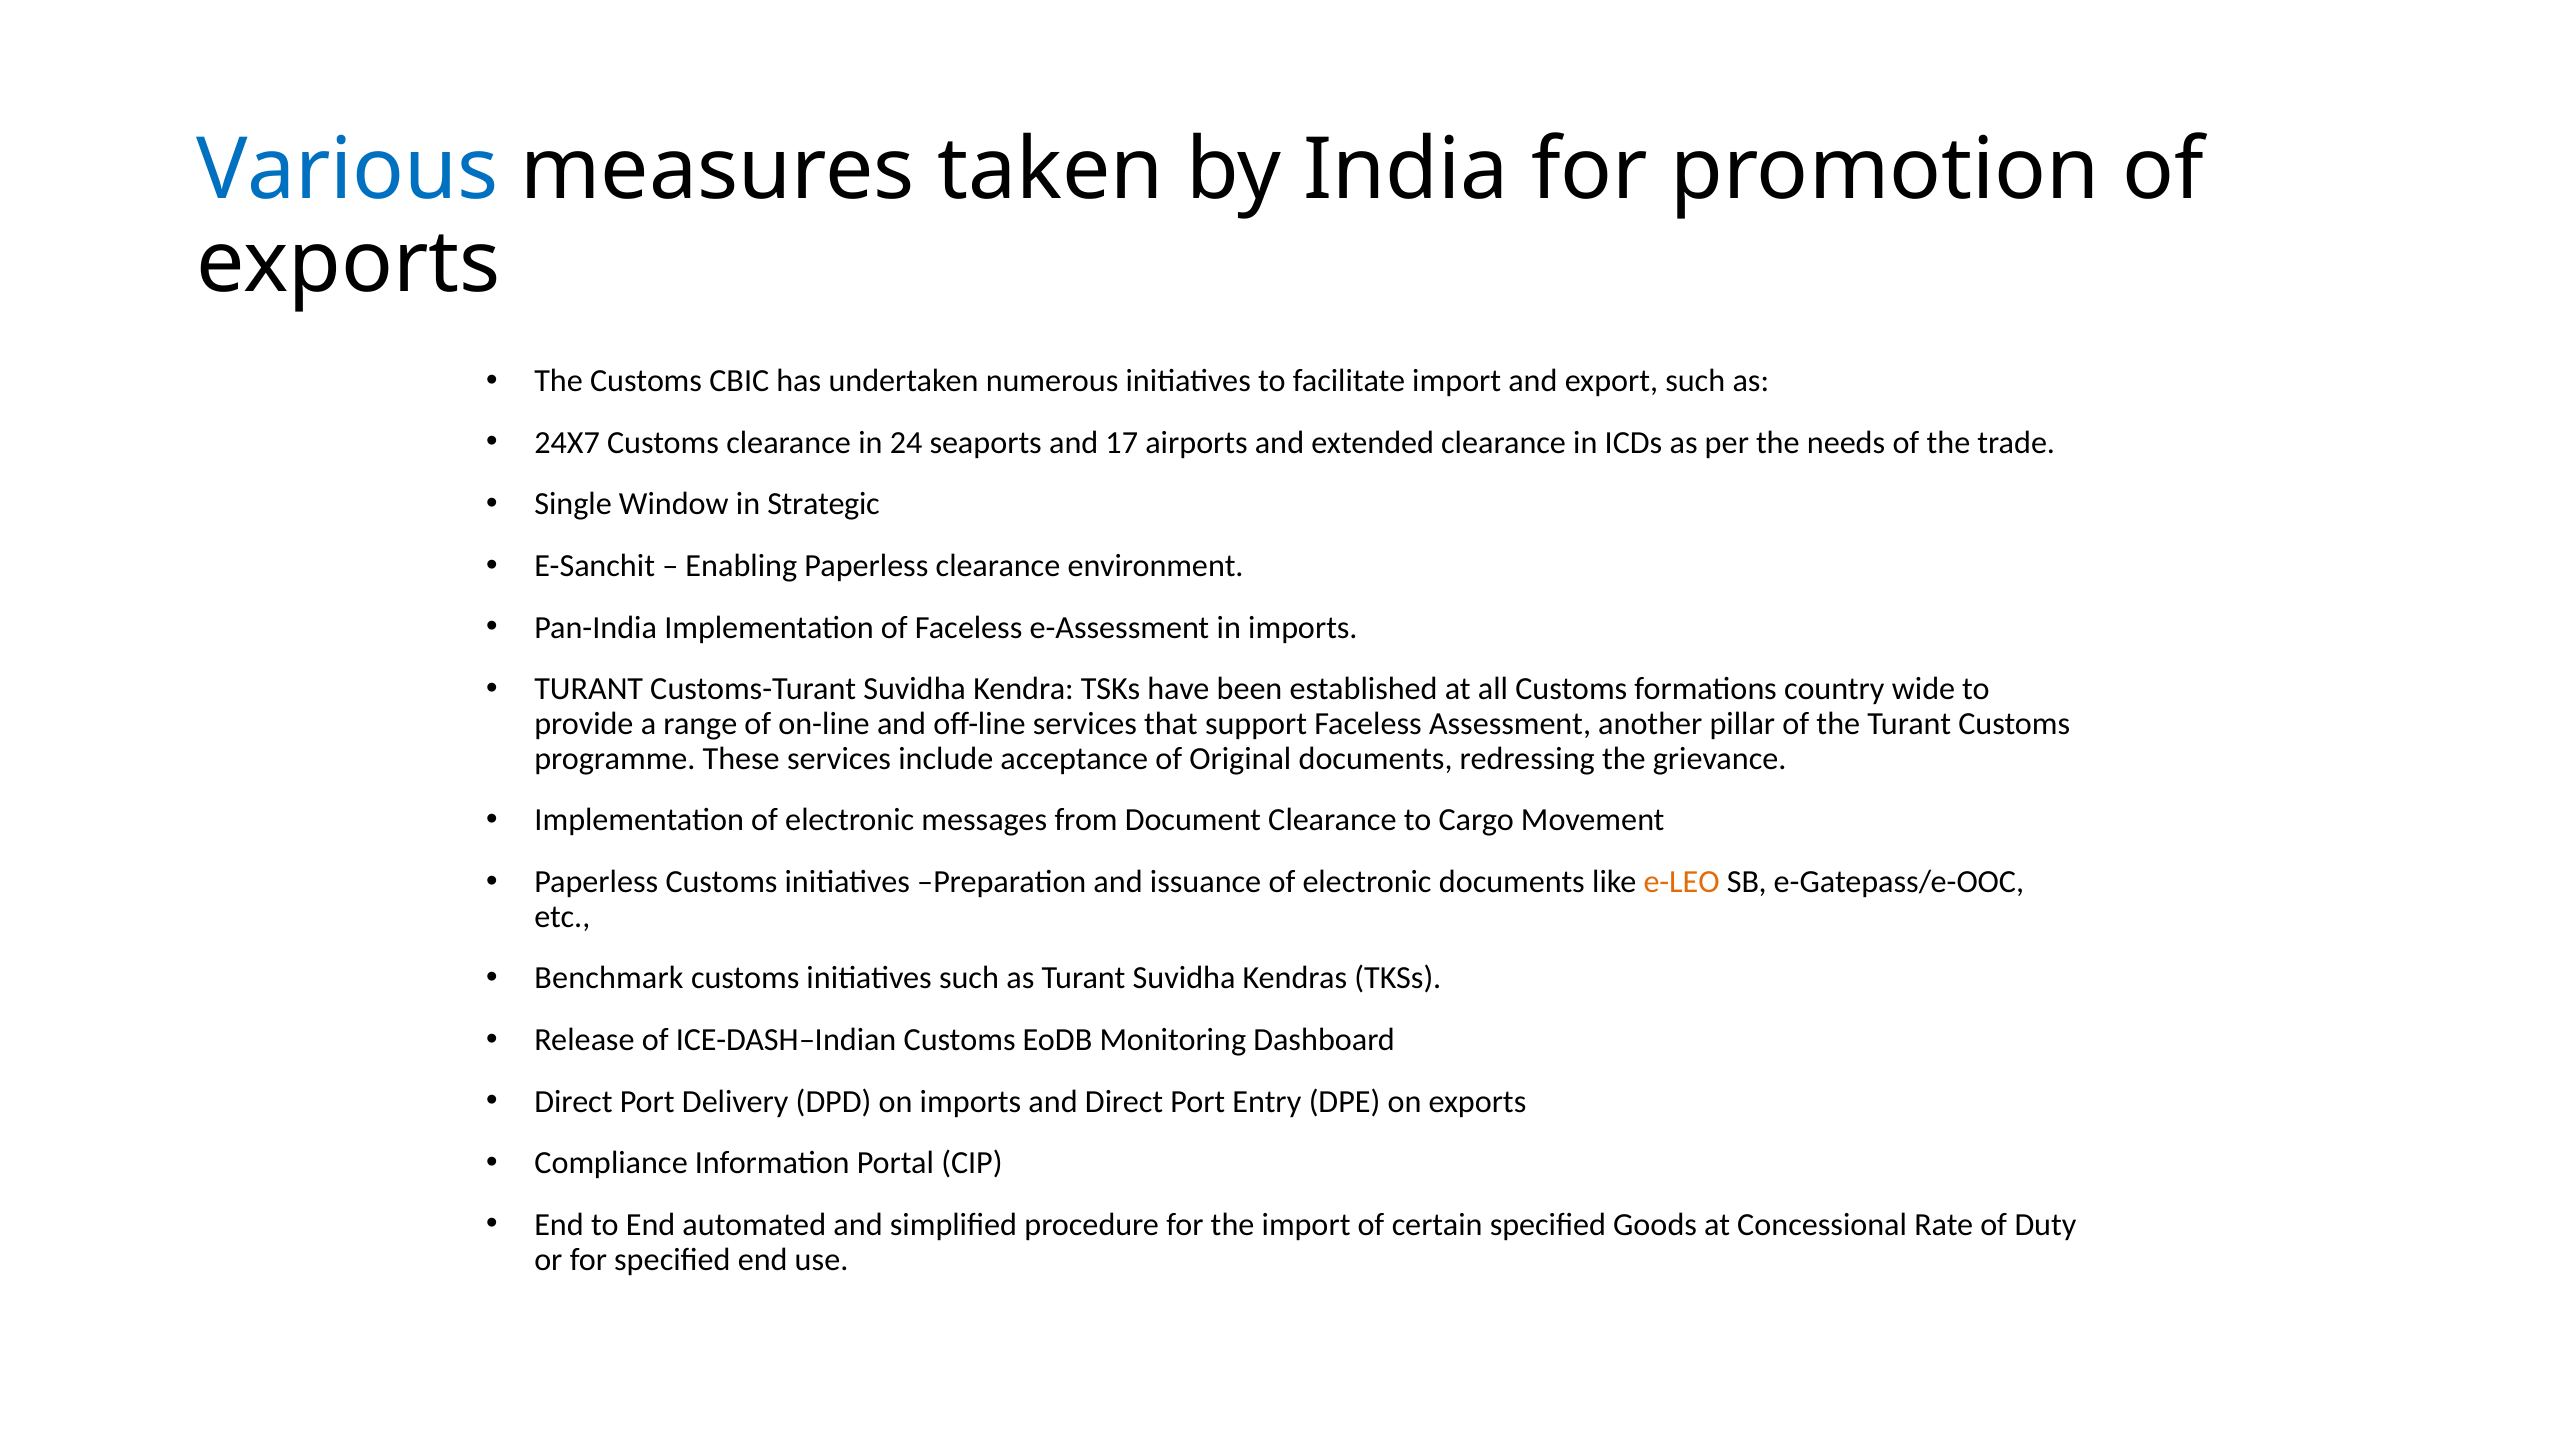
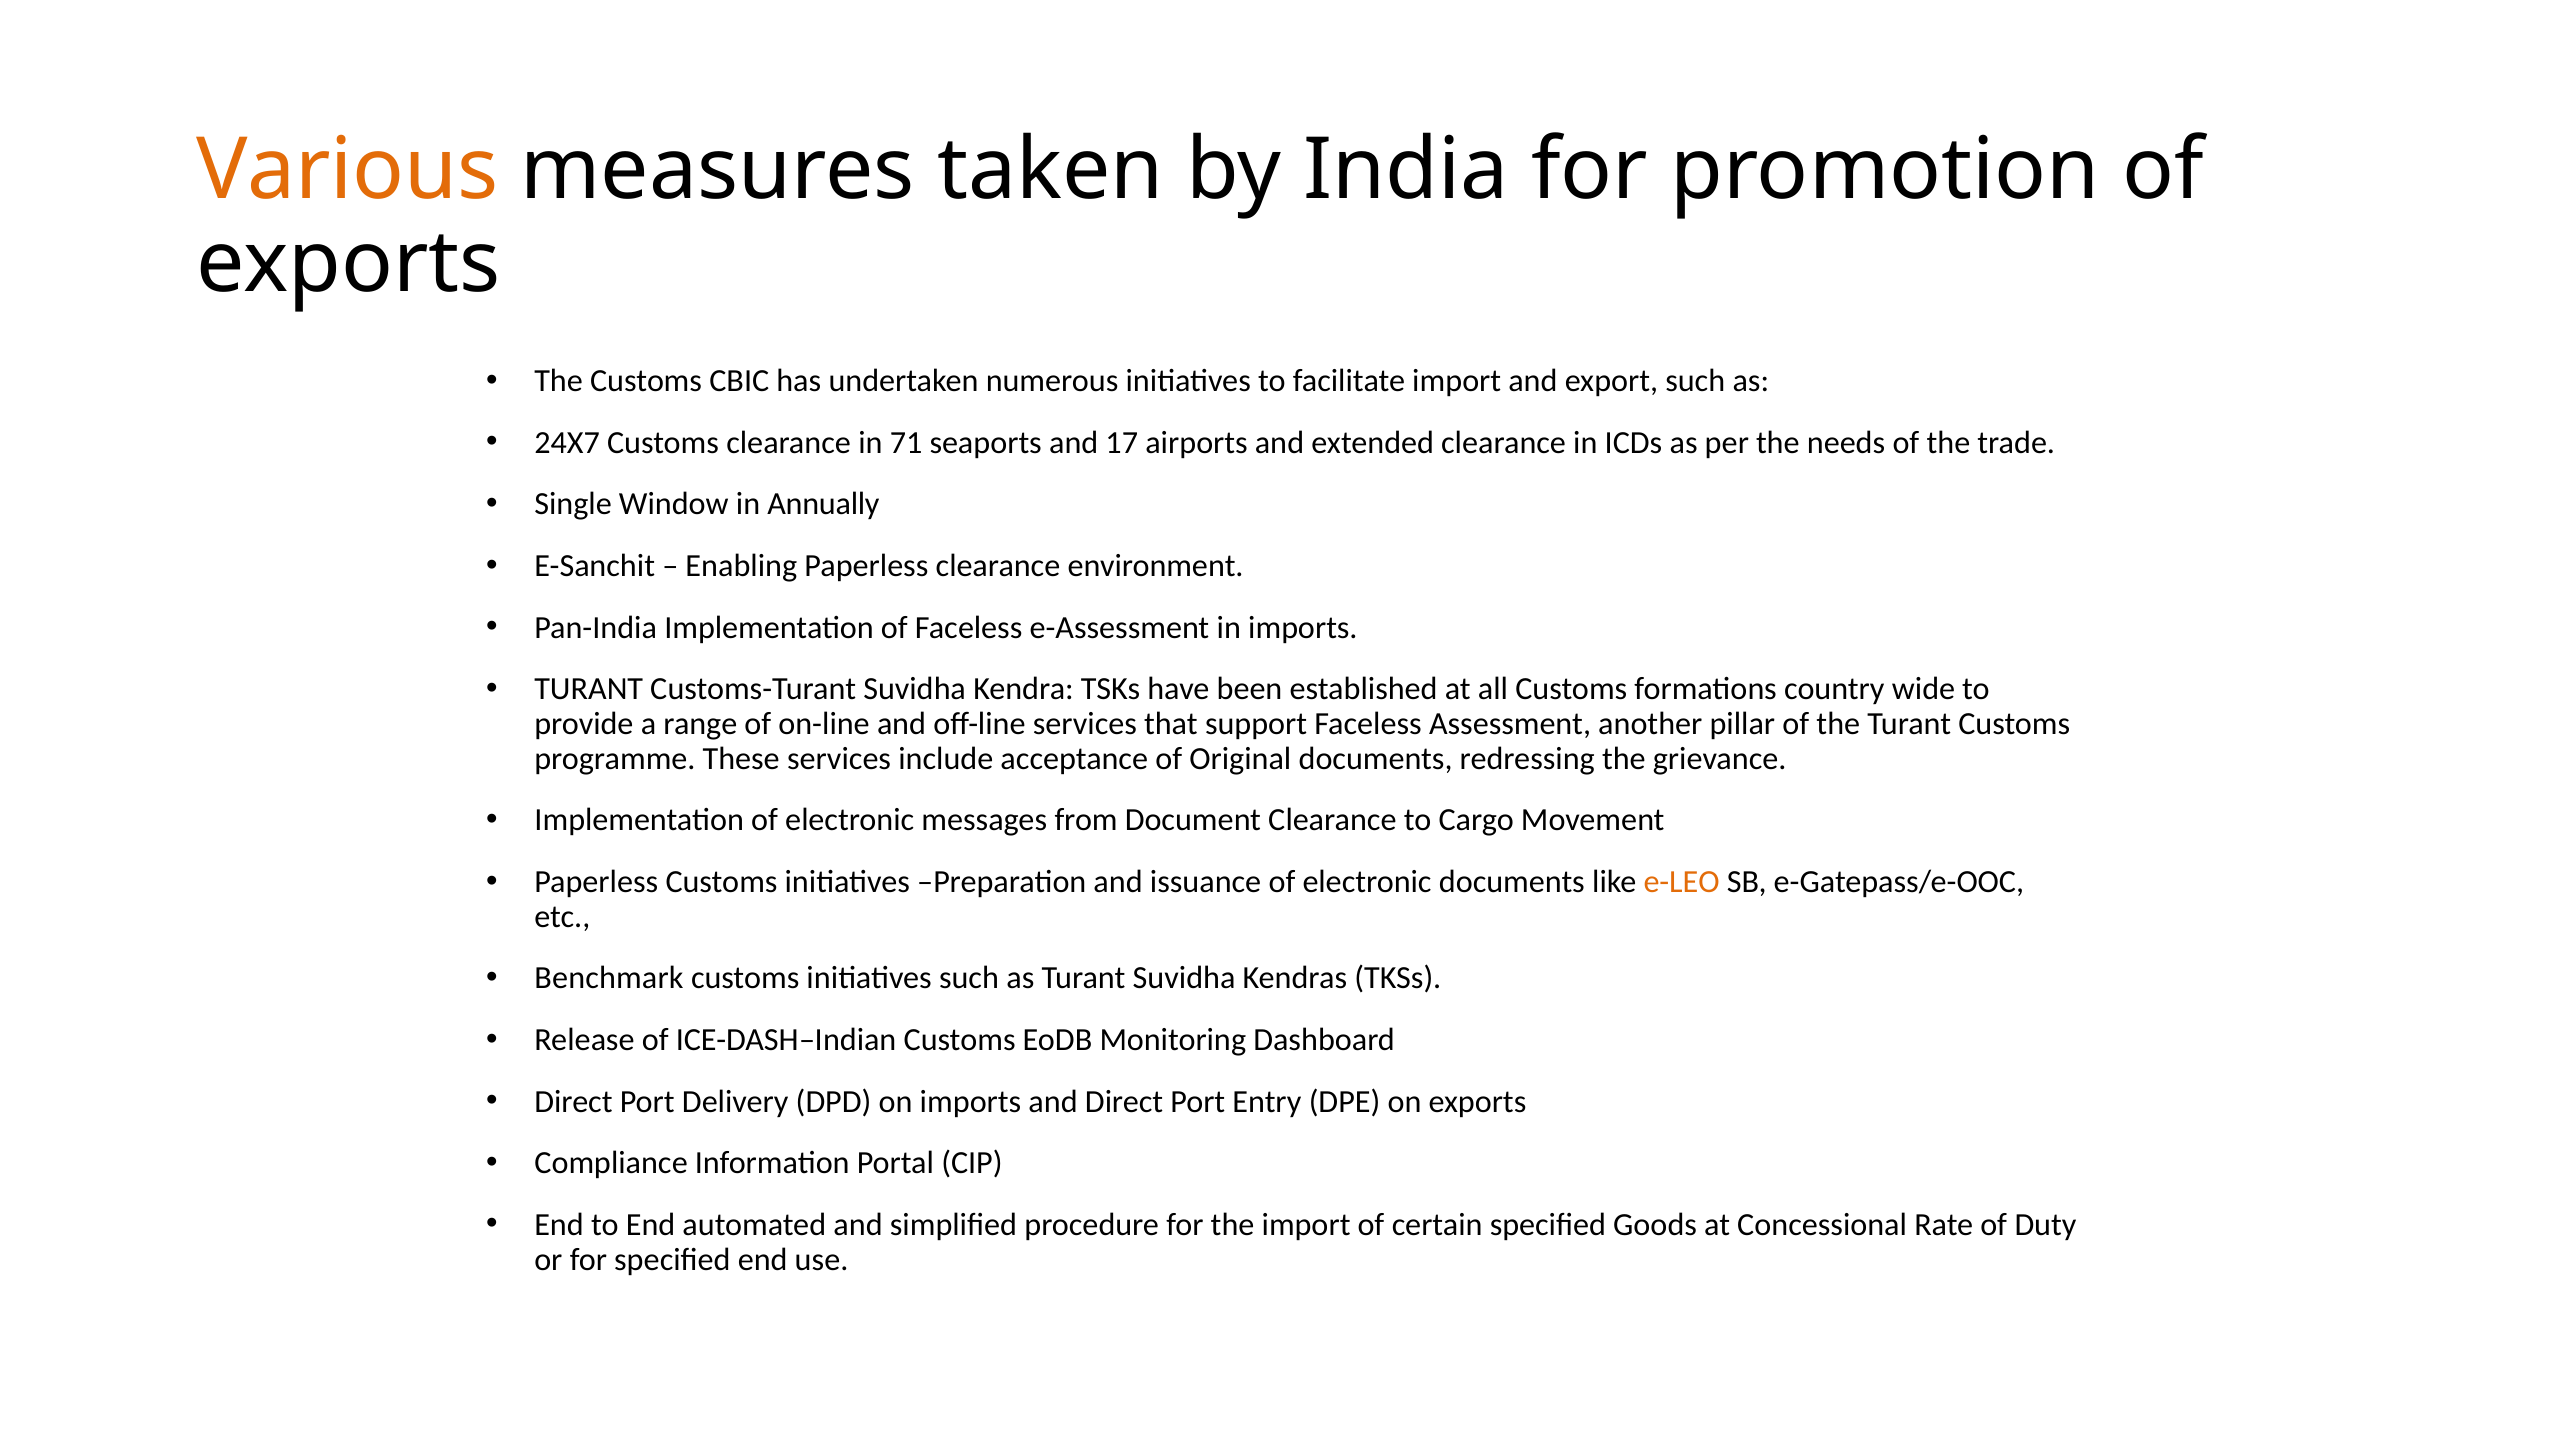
Various colour: blue -> orange
24: 24 -> 71
Strategic: Strategic -> Annually
